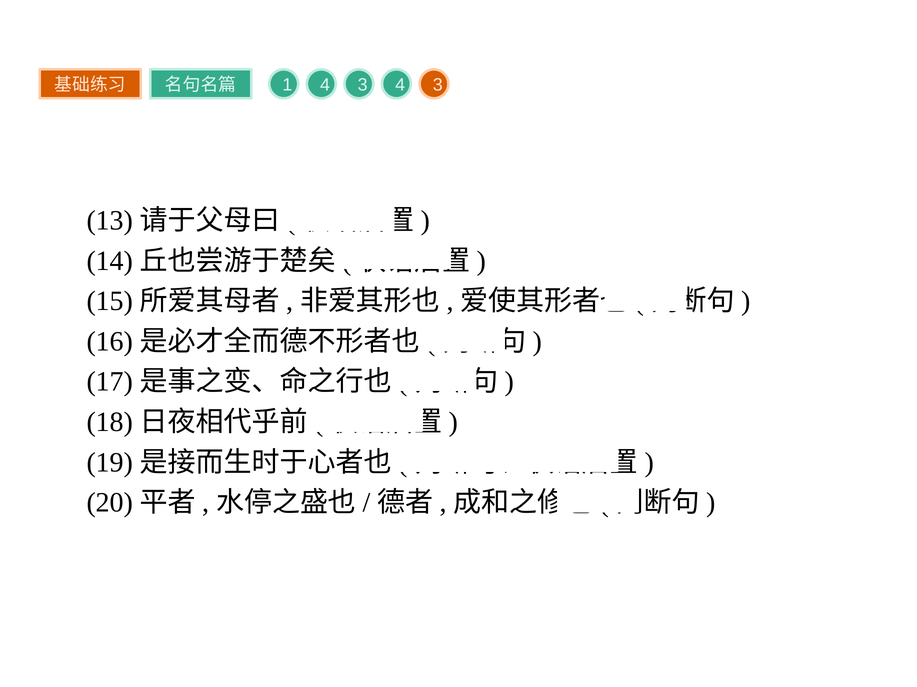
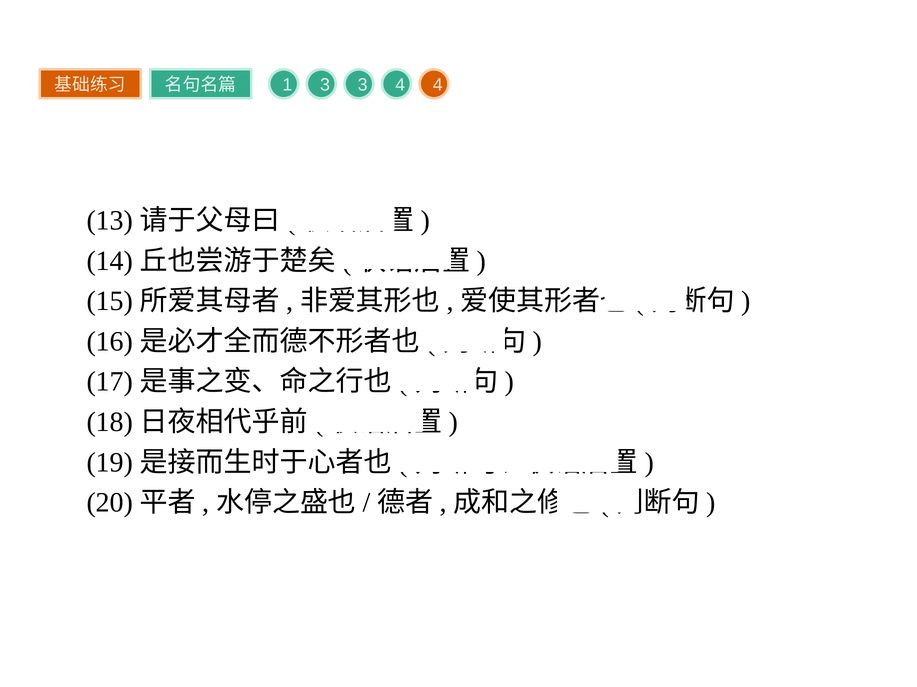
1 4: 4 -> 3
3 4 3: 3 -> 4
